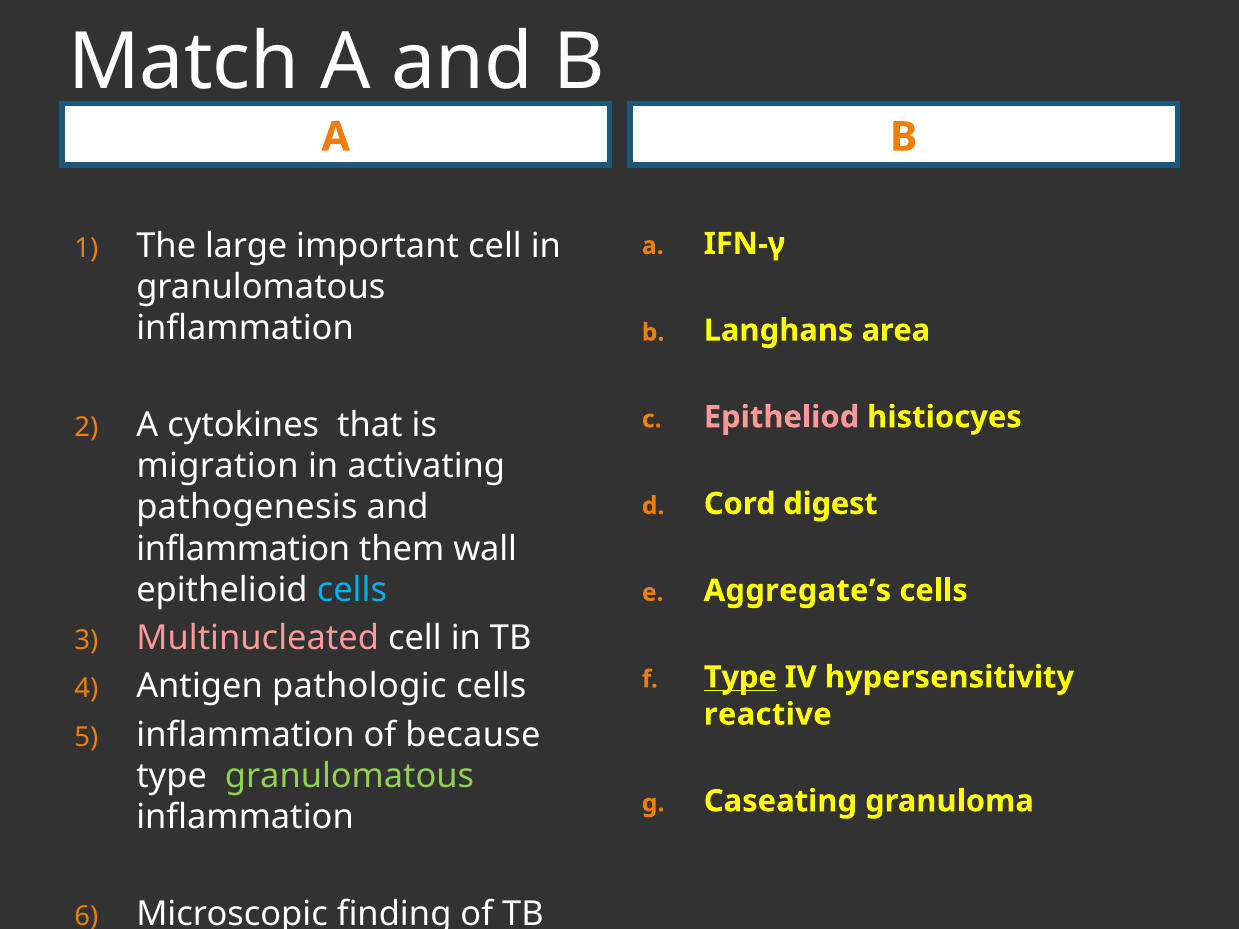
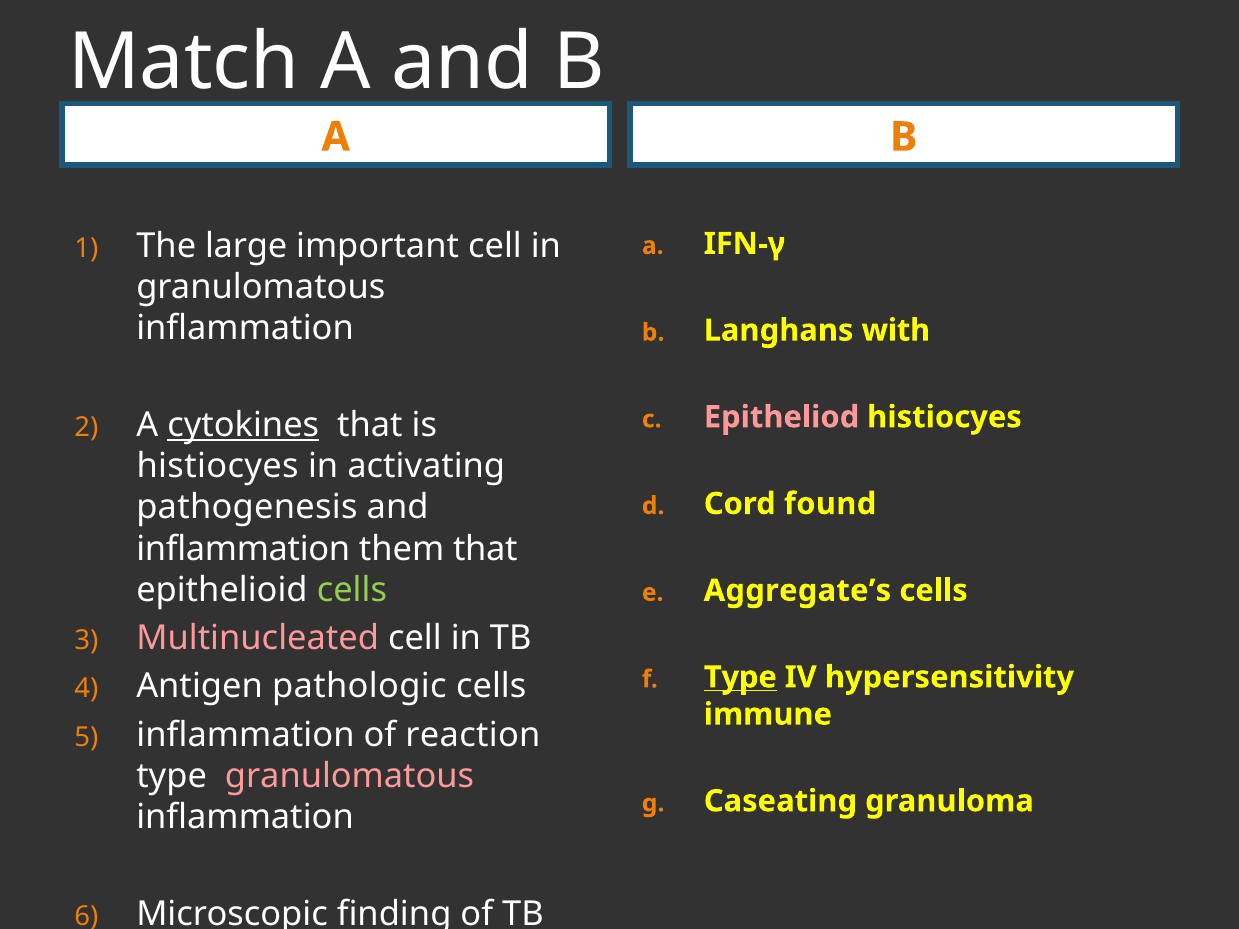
area: area -> with
cytokines underline: none -> present
migration at (218, 466): migration -> histiocyes
Cord digest: digest -> found
them wall: wall -> that
cells at (352, 590) colour: light blue -> light green
reactive: reactive -> immune
because: because -> reaction
granulomatous at (349, 776) colour: light green -> pink
